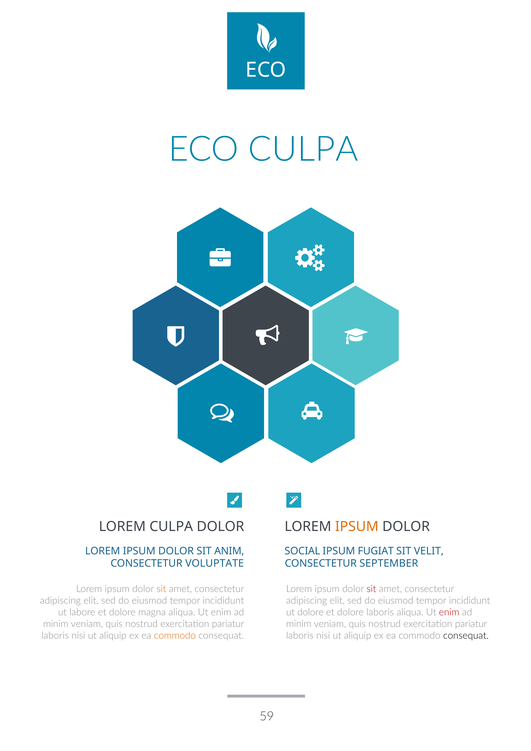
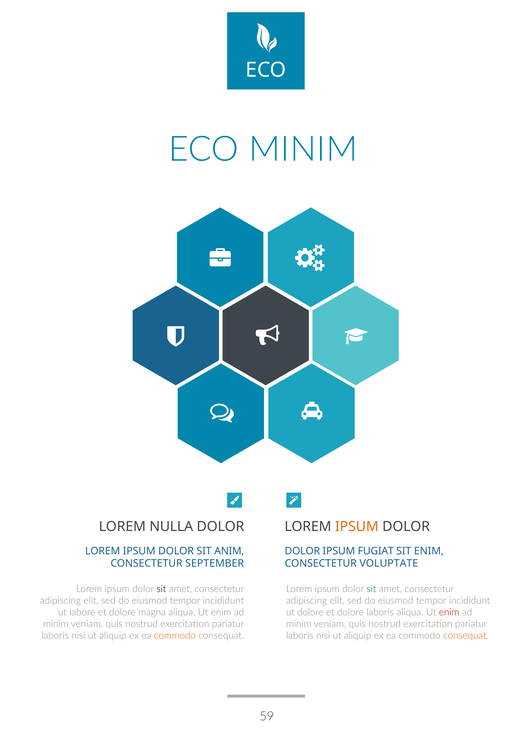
ECO CULPA: CULPA -> MINIM
LOREM CULPA: CULPA -> NULLA
SOCIAL at (302, 551): SOCIAL -> DOLOR
SIT VELIT: VELIT -> ENIM
VOLUPTATE: VOLUPTATE -> SEPTEMBER
SEPTEMBER: SEPTEMBER -> VOLUPTATE
sit at (161, 589) colour: orange -> black
sit at (371, 589) colour: red -> green
consequat at (466, 635) colour: black -> orange
